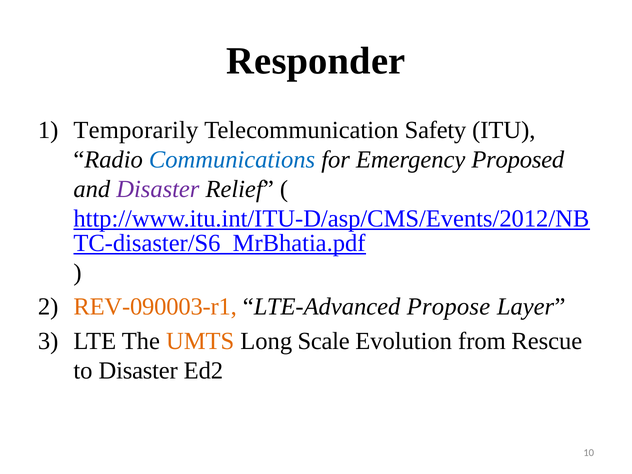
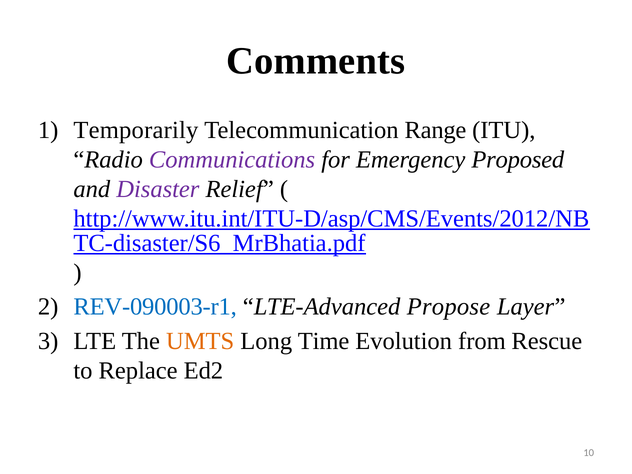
Responder: Responder -> Comments
Safety: Safety -> Range
Communications colour: blue -> purple
REV-090003-r1 colour: orange -> blue
Scale: Scale -> Time
to Disaster: Disaster -> Replace
